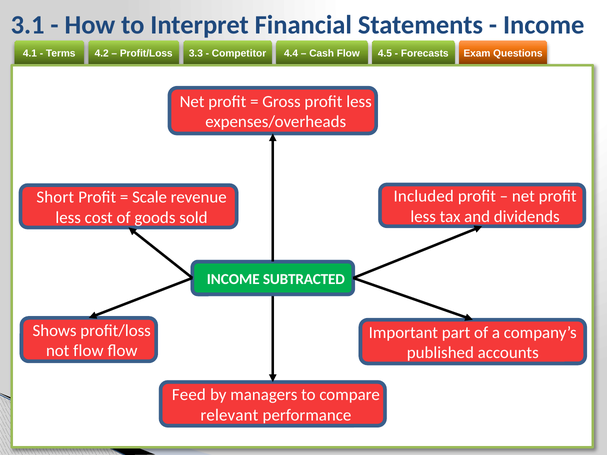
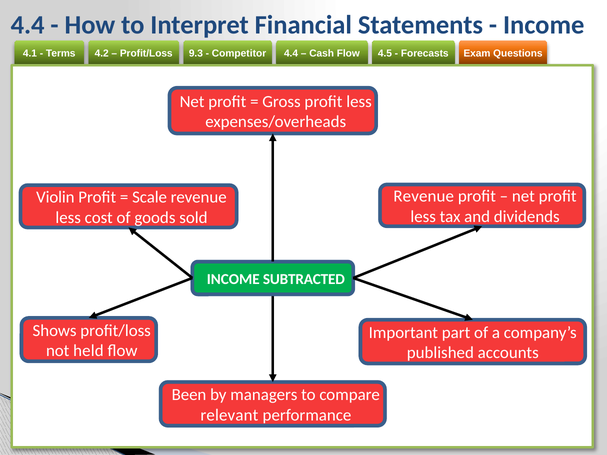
3.1 at (28, 25): 3.1 -> 4.4
3.3: 3.3 -> 9.3
Included at (424, 197): Included -> Revenue
Short: Short -> Violin
not flow: flow -> held
Feed: Feed -> Been
